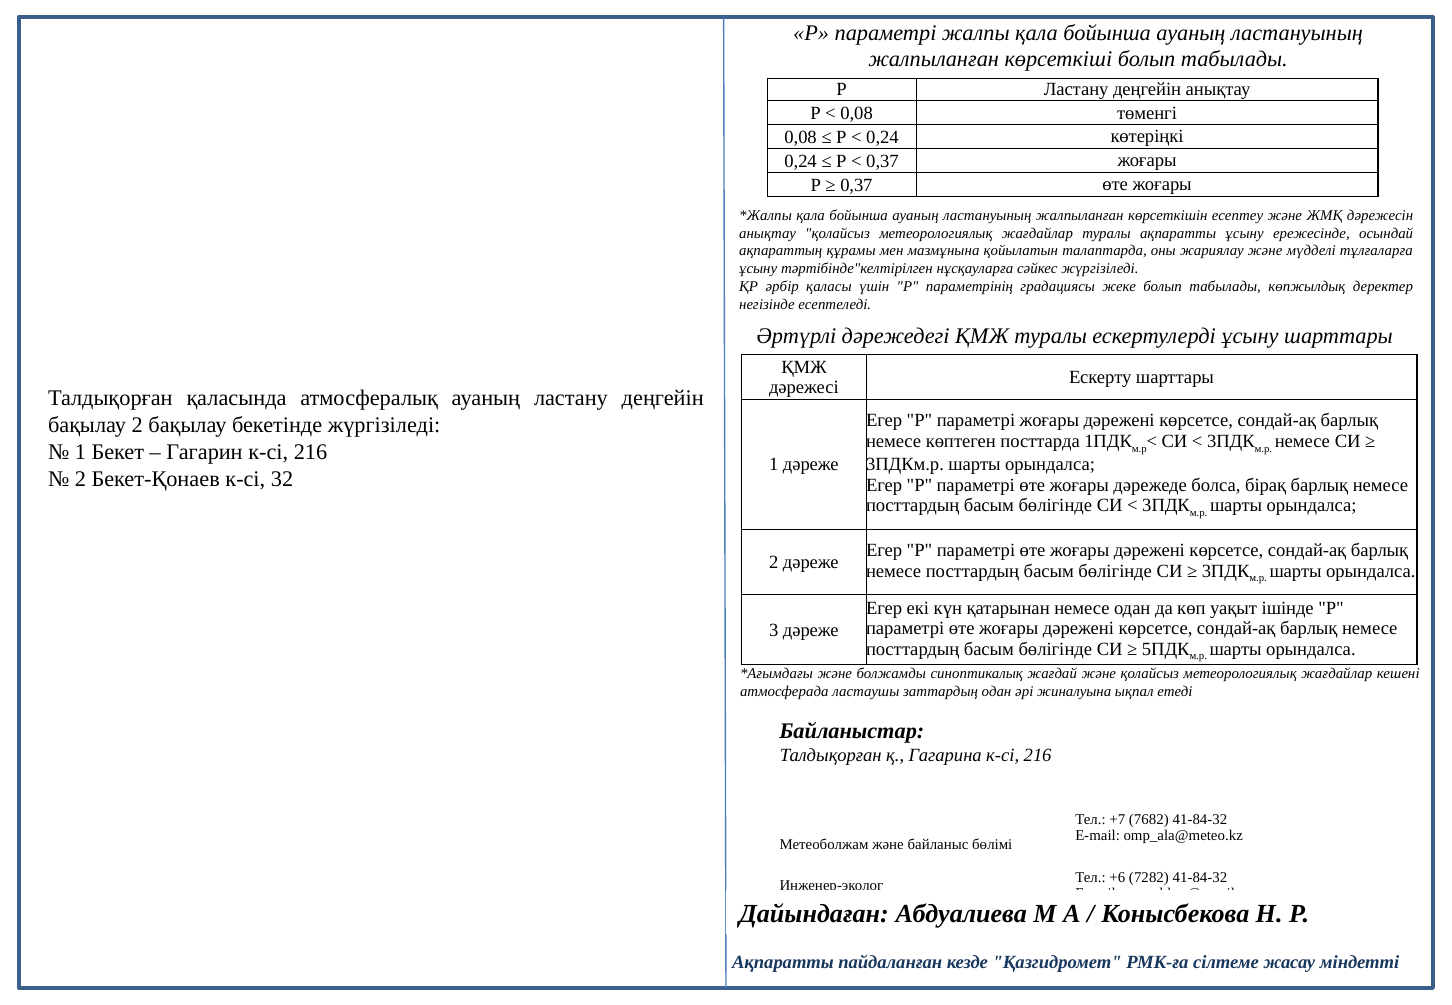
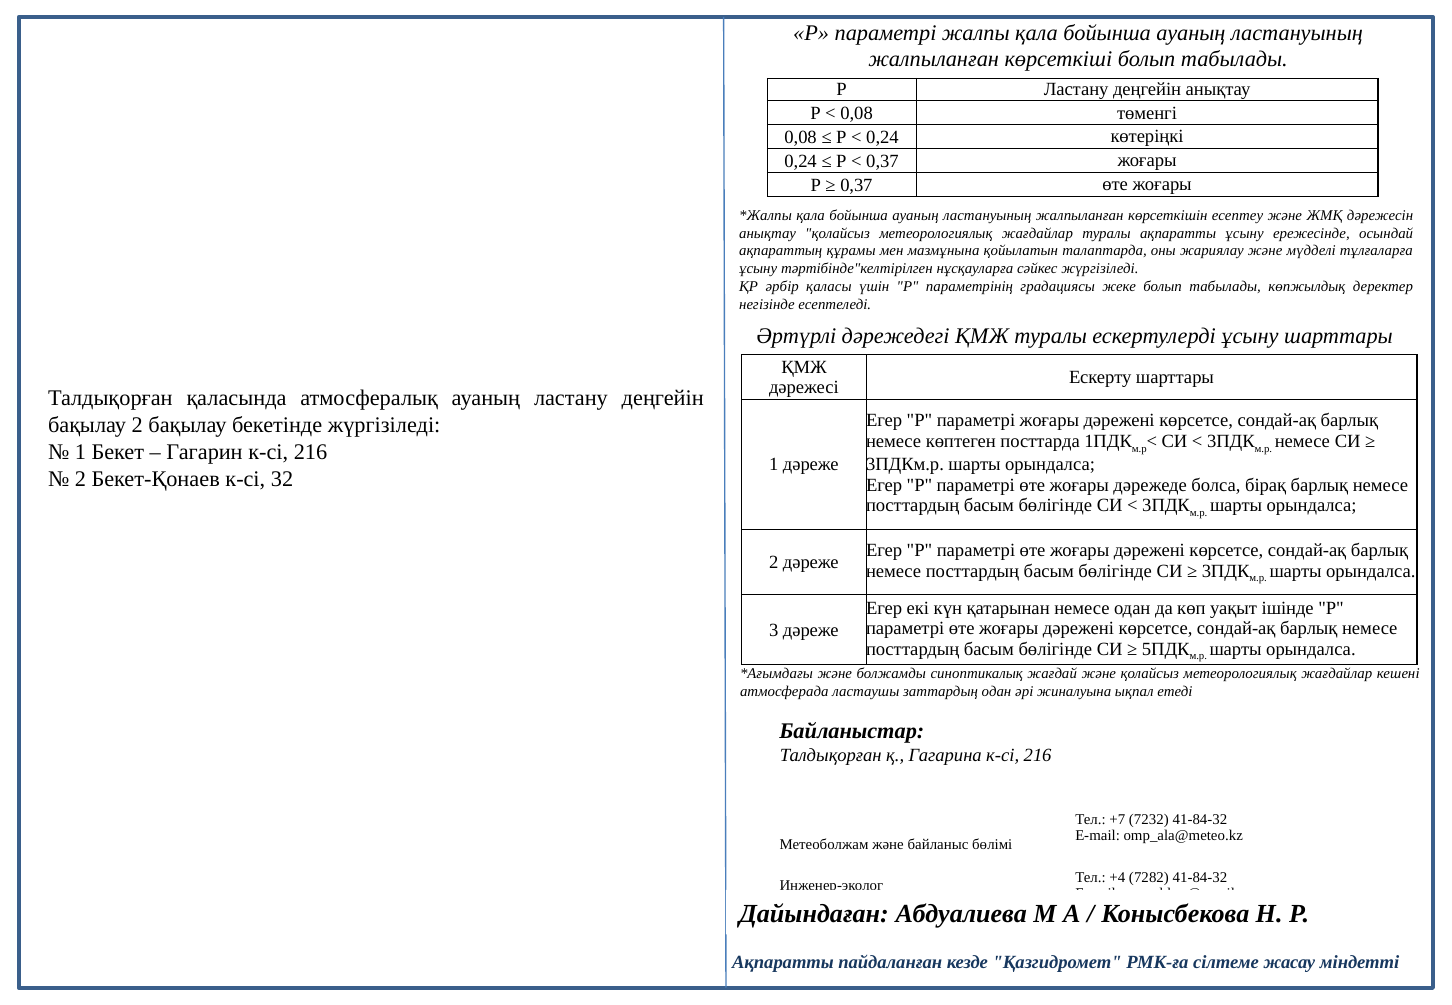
7682: 7682 -> 7232
+6: +6 -> +4
